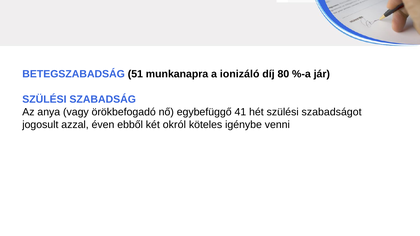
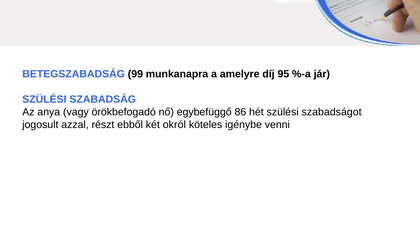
51: 51 -> 99
ionizáló: ionizáló -> amelyre
80: 80 -> 95
41: 41 -> 86
éven: éven -> részt
